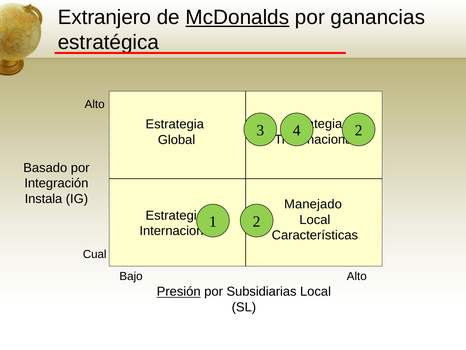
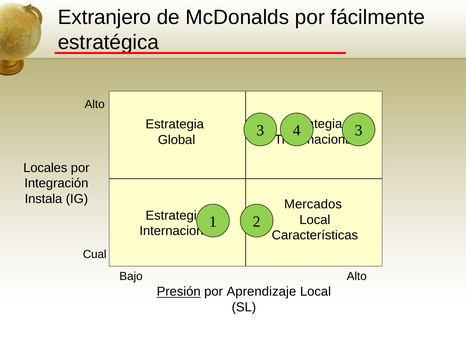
McDonalds underline: present -> none
ganancias: ganancias -> fácilmente
2 at (359, 130): 2 -> 3
Basado: Basado -> Locales
Manejado: Manejado -> Mercados
Subsidiarias: Subsidiarias -> Aprendizaje
